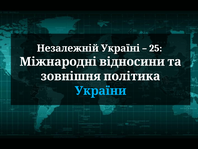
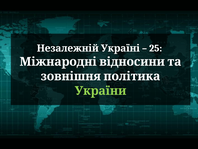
України colour: light blue -> light green
